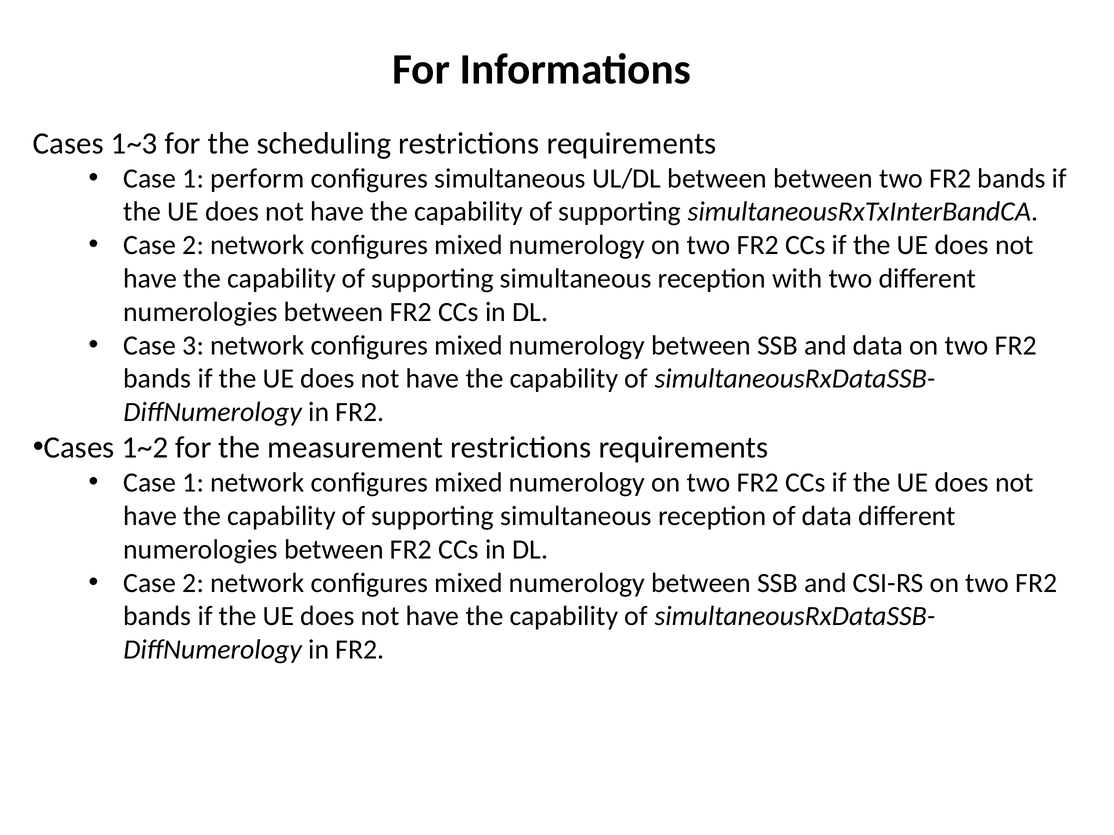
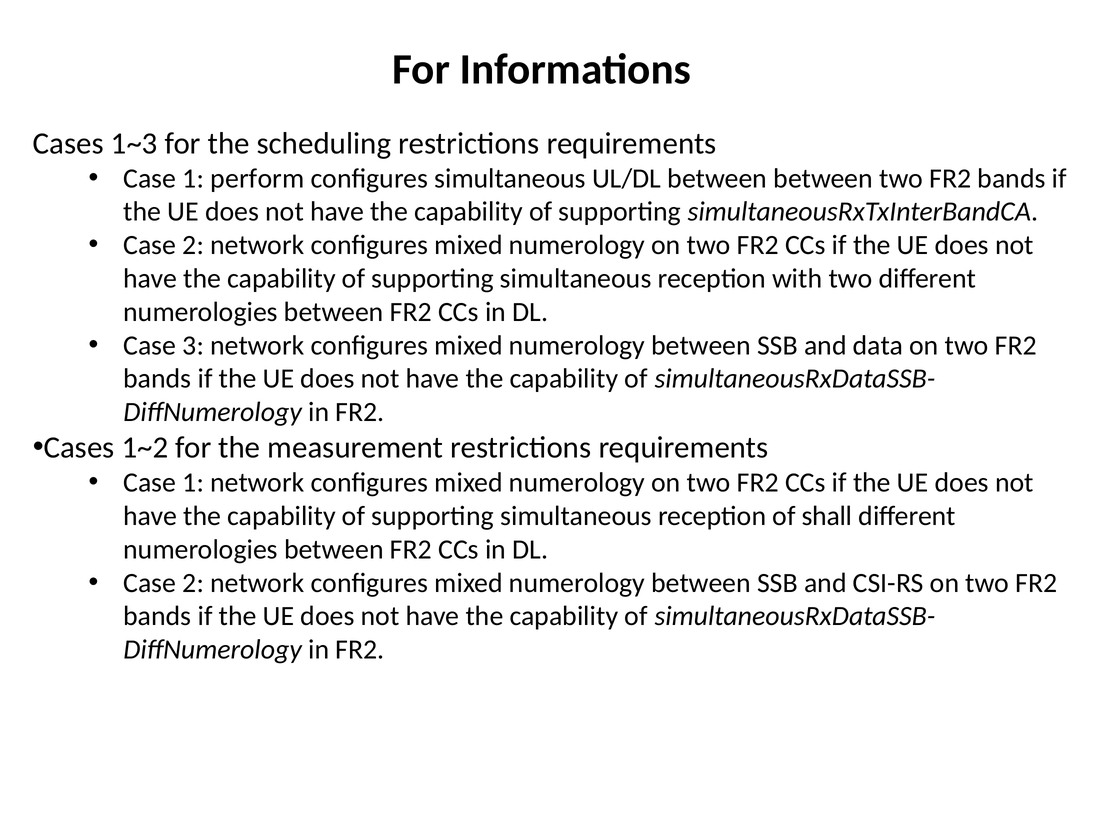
of data: data -> shall
